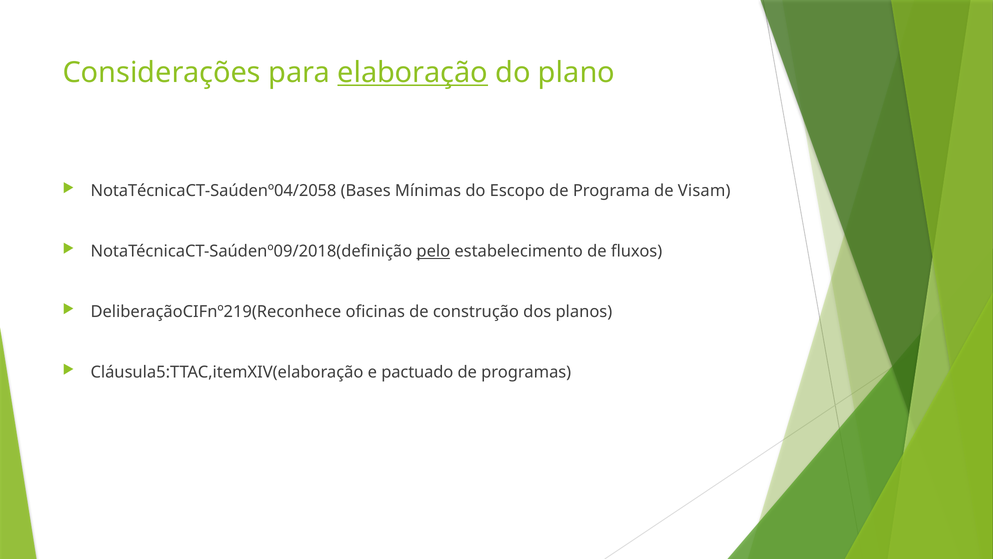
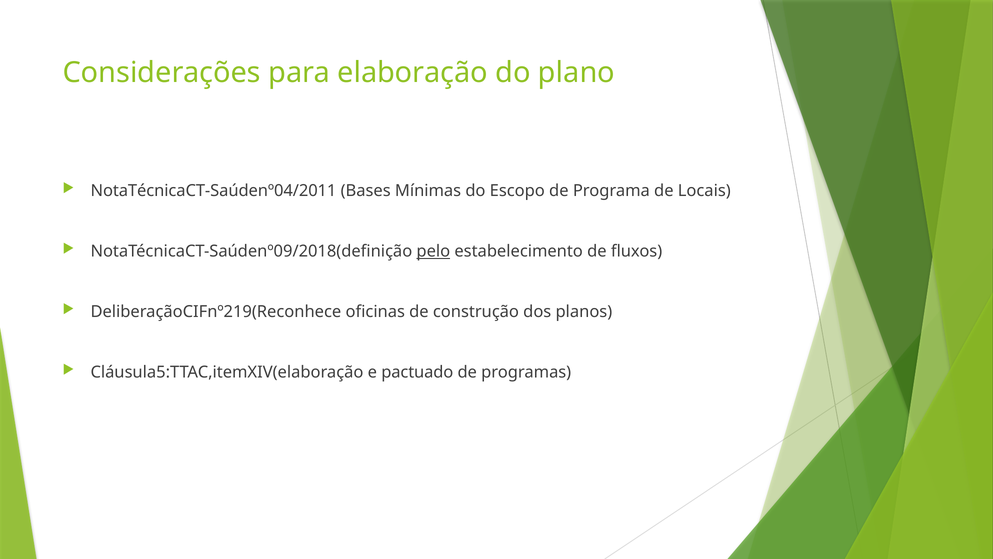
elaboração underline: present -> none
NotaTécnicaCT-Saúdenº04/2058: NotaTécnicaCT-Saúdenº04/2058 -> NotaTécnicaCT-Saúdenº04/2011
Visam: Visam -> Locais
